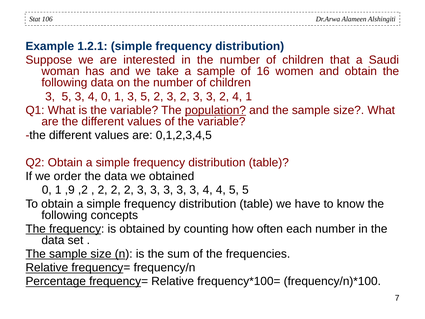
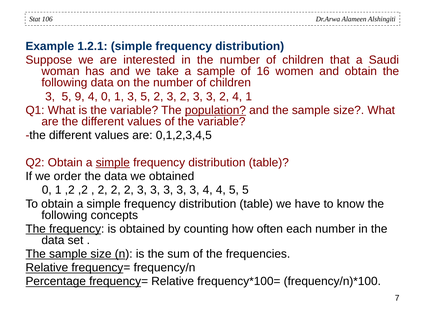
5 3: 3 -> 9
simple at (113, 163) underline: none -> present
1 ,9: ,9 -> ,2
